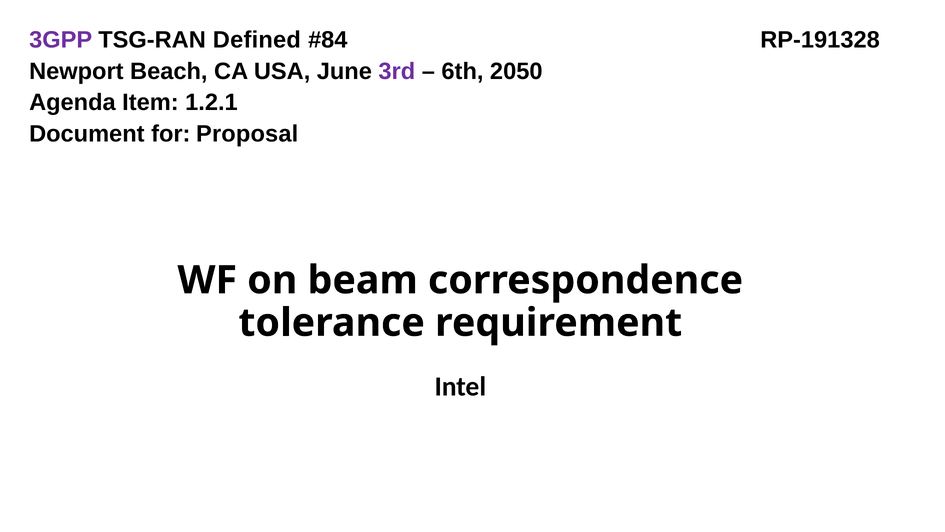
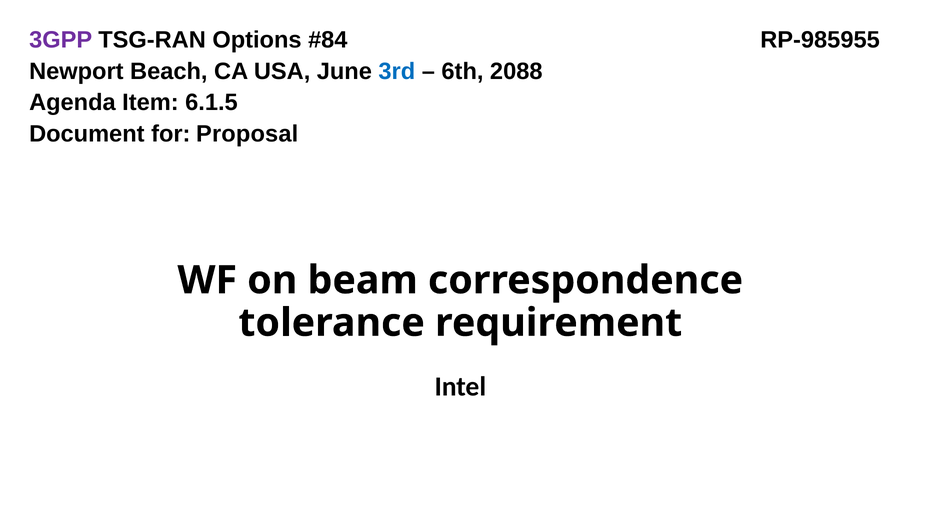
Defined: Defined -> Options
RP-191328: RP-191328 -> RP-985955
3rd colour: purple -> blue
2050: 2050 -> 2088
1.2.1: 1.2.1 -> 6.1.5
